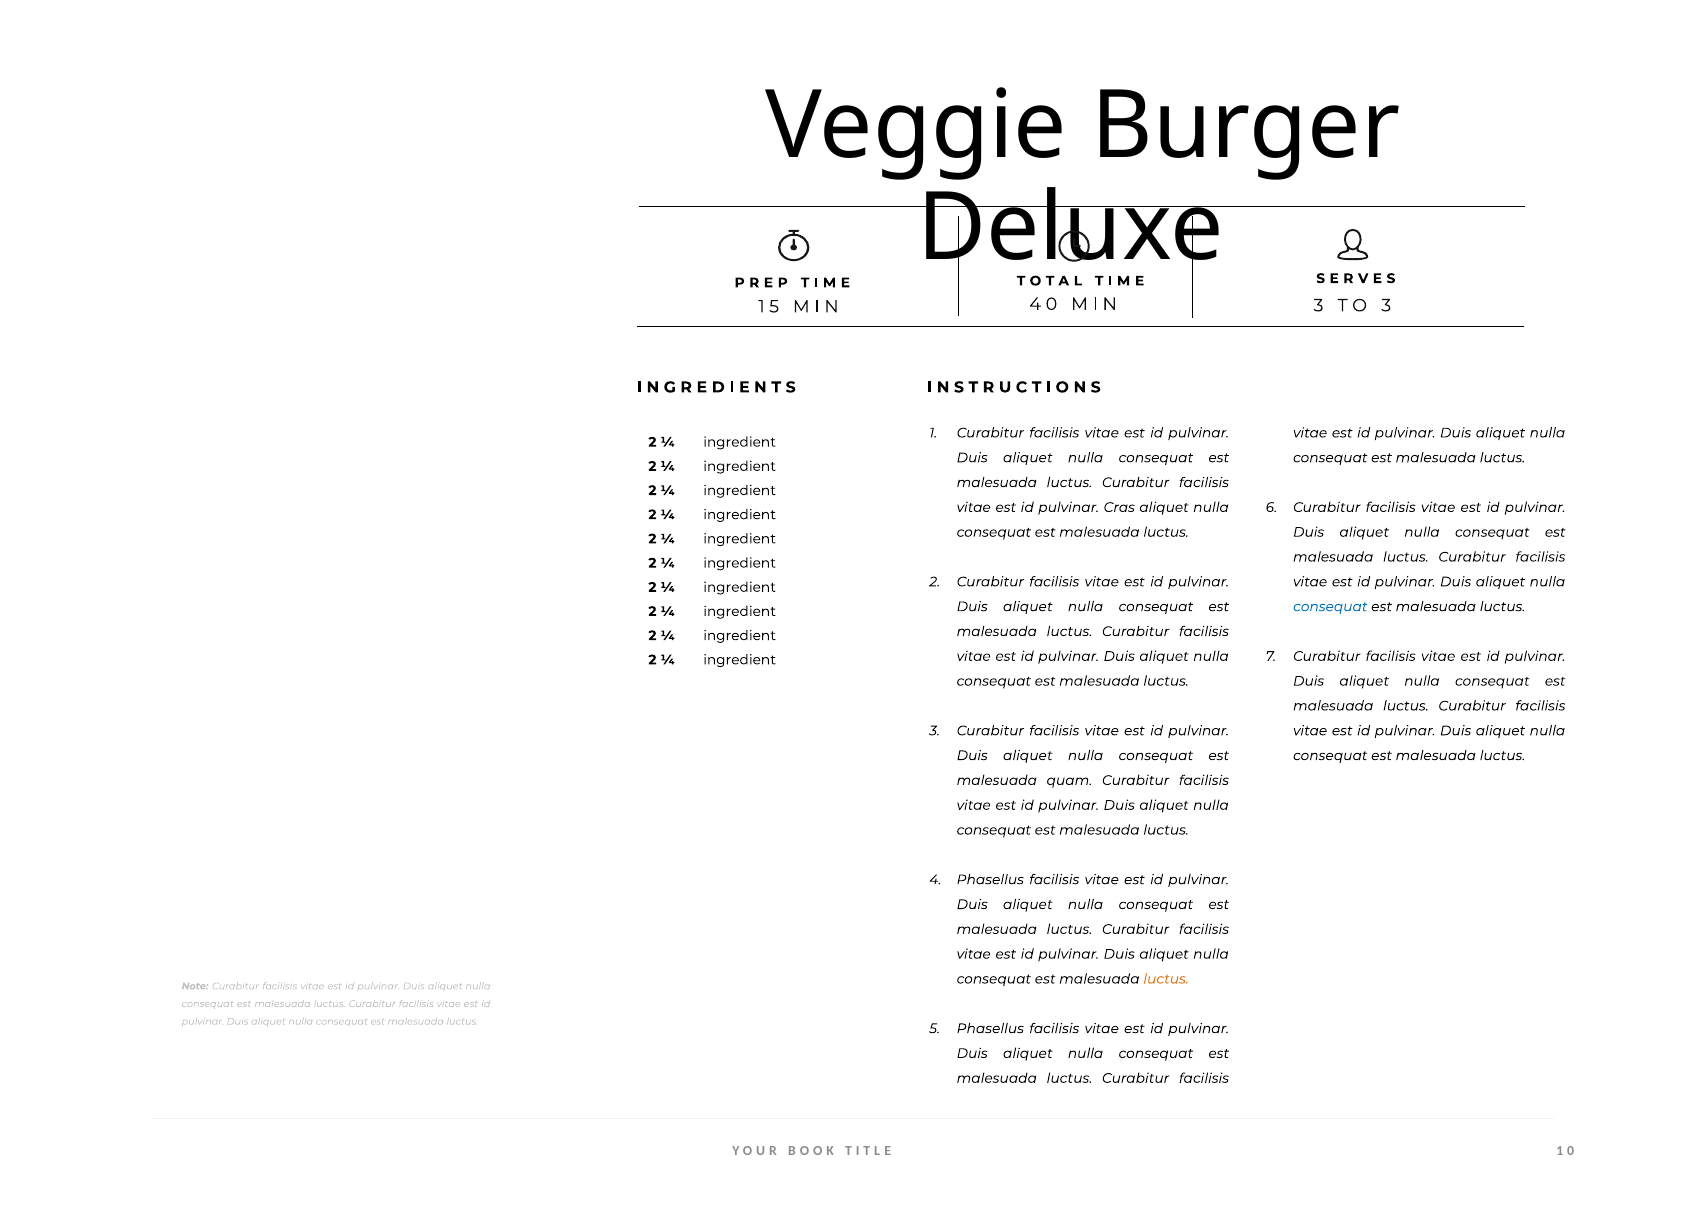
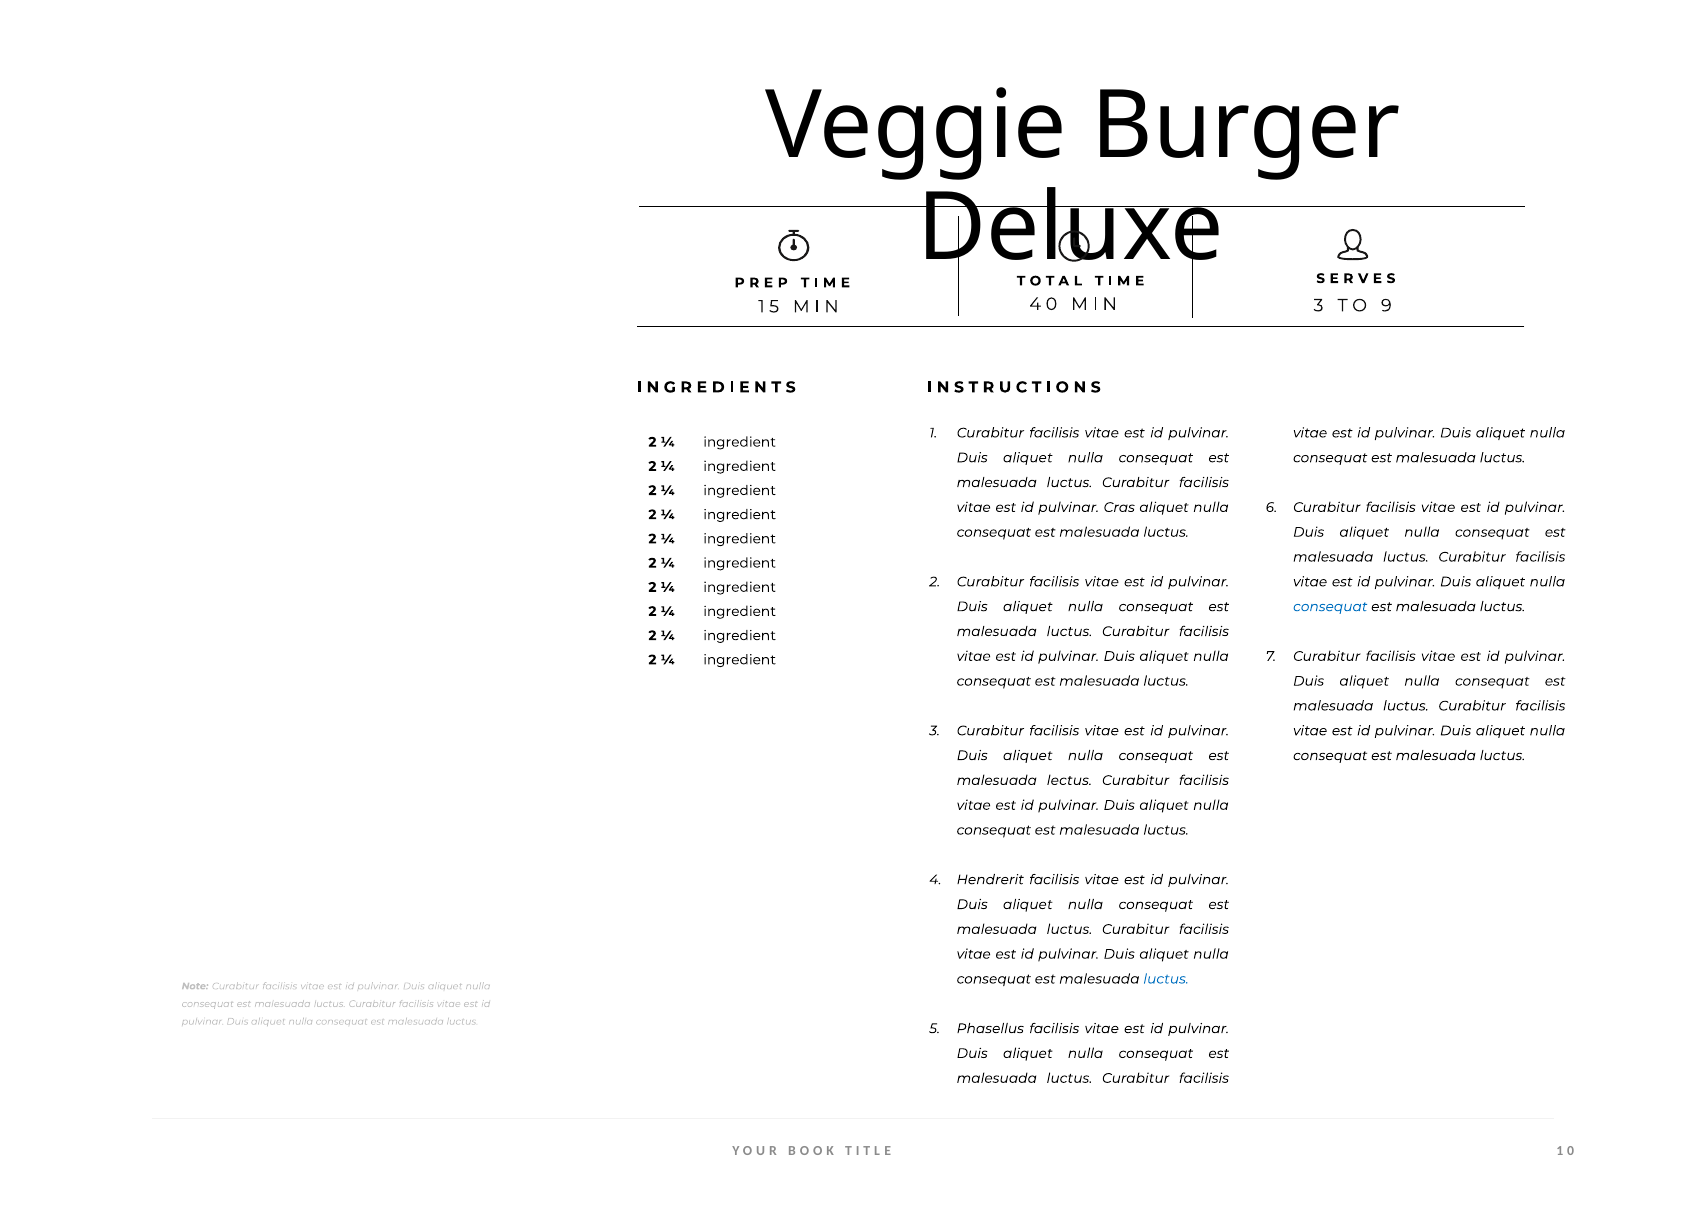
TO 3: 3 -> 9
quam: quam -> lectus
Phasellus at (990, 880): Phasellus -> Hendrerit
luctus at (1166, 979) colour: orange -> blue
